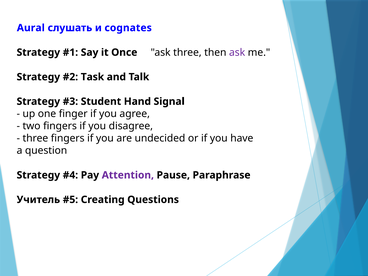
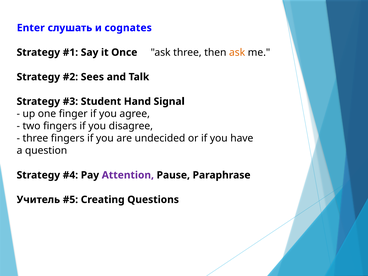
Aural: Aural -> Enter
ask at (237, 52) colour: purple -> orange
Task: Task -> Sees
